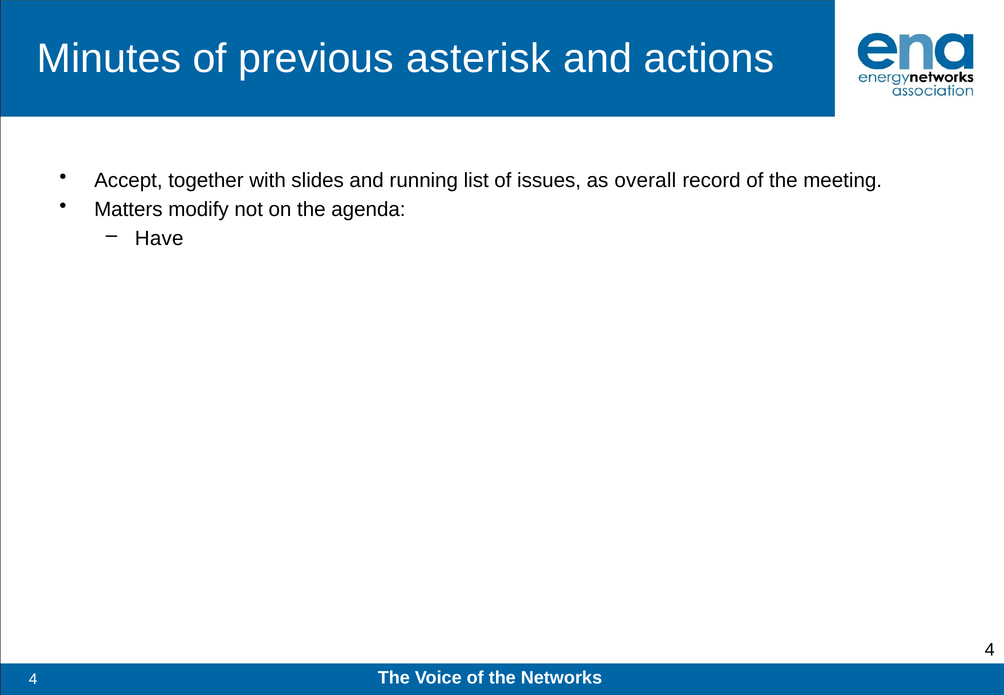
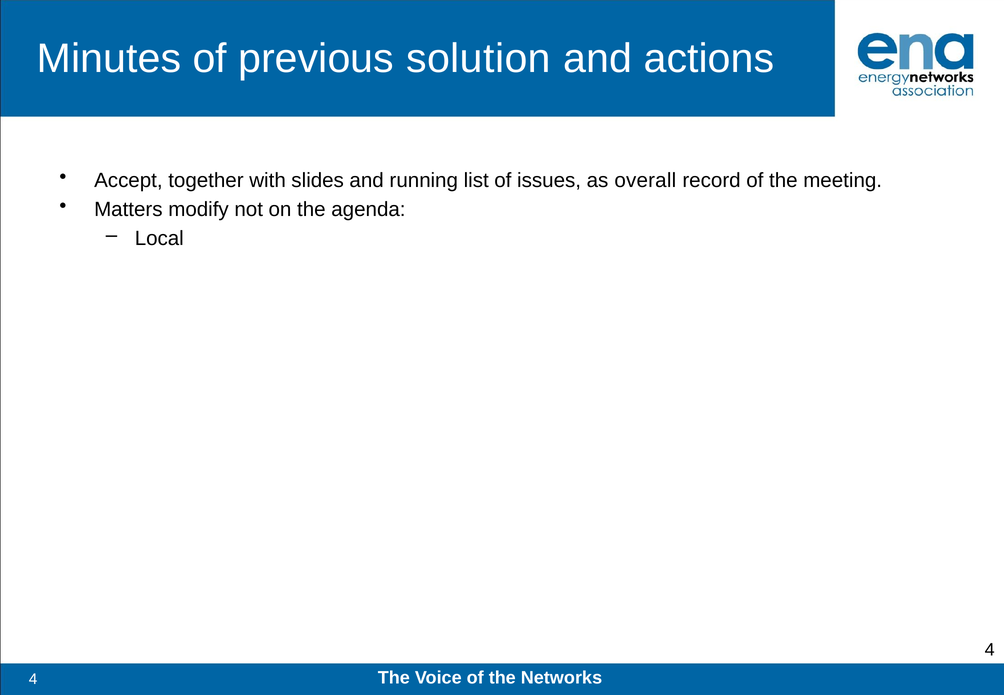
asterisk: asterisk -> solution
Have: Have -> Local
